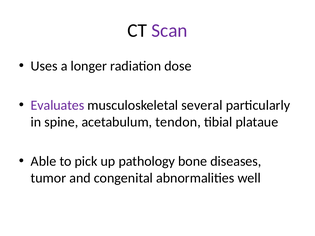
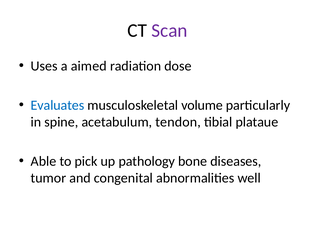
longer: longer -> aimed
Evaluates colour: purple -> blue
several: several -> volume
